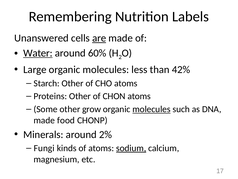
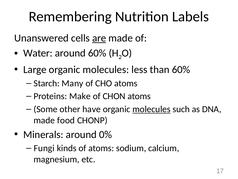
Water underline: present -> none
than 42%: 42% -> 60%
Starch Other: Other -> Many
Proteins Other: Other -> Make
grow: grow -> have
2%: 2% -> 0%
sodium underline: present -> none
